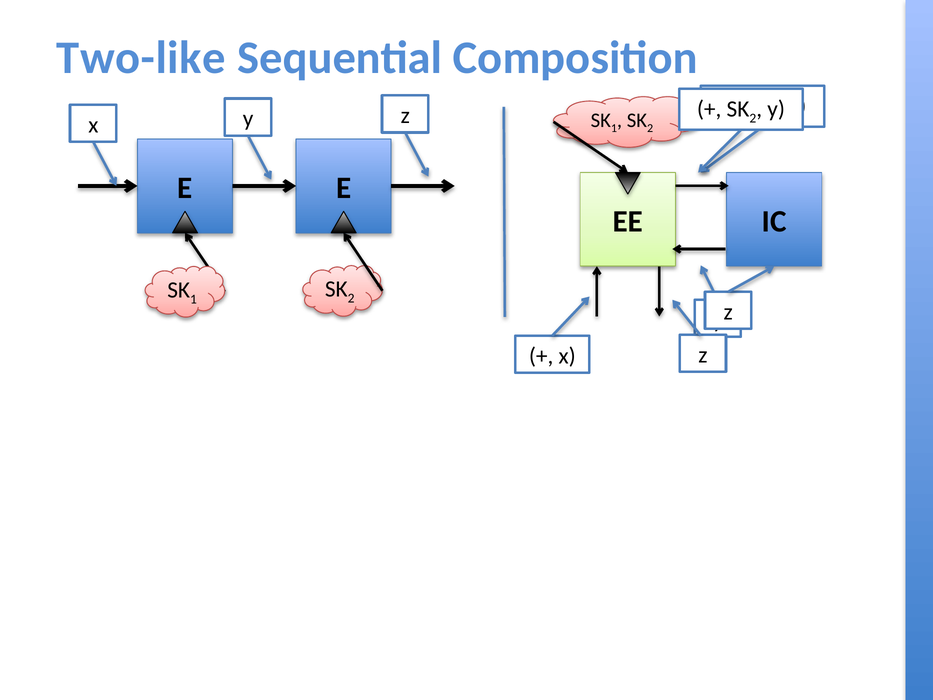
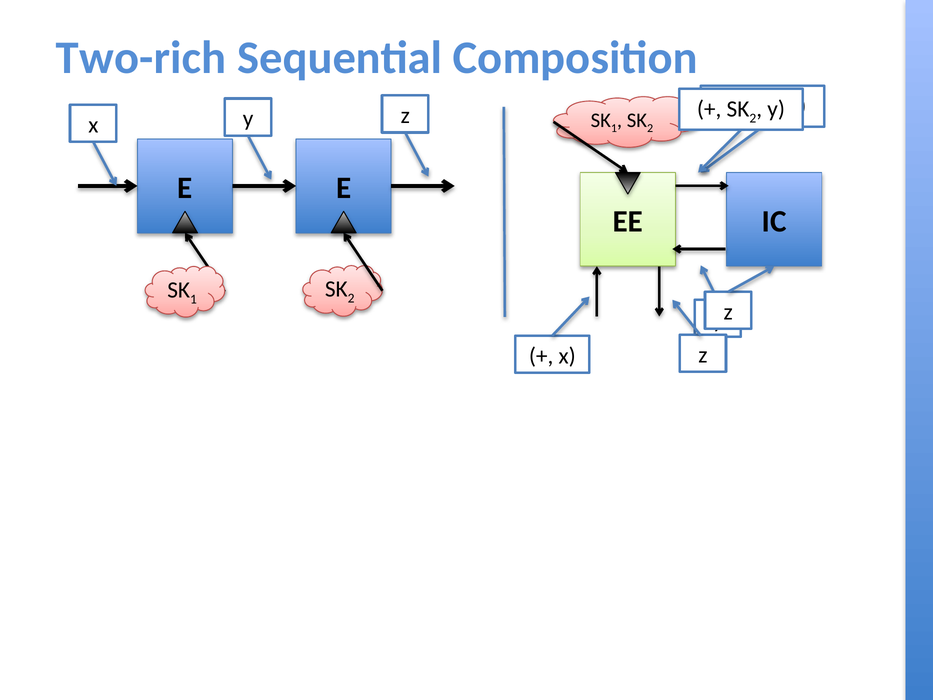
Two-like: Two-like -> Two-rich
